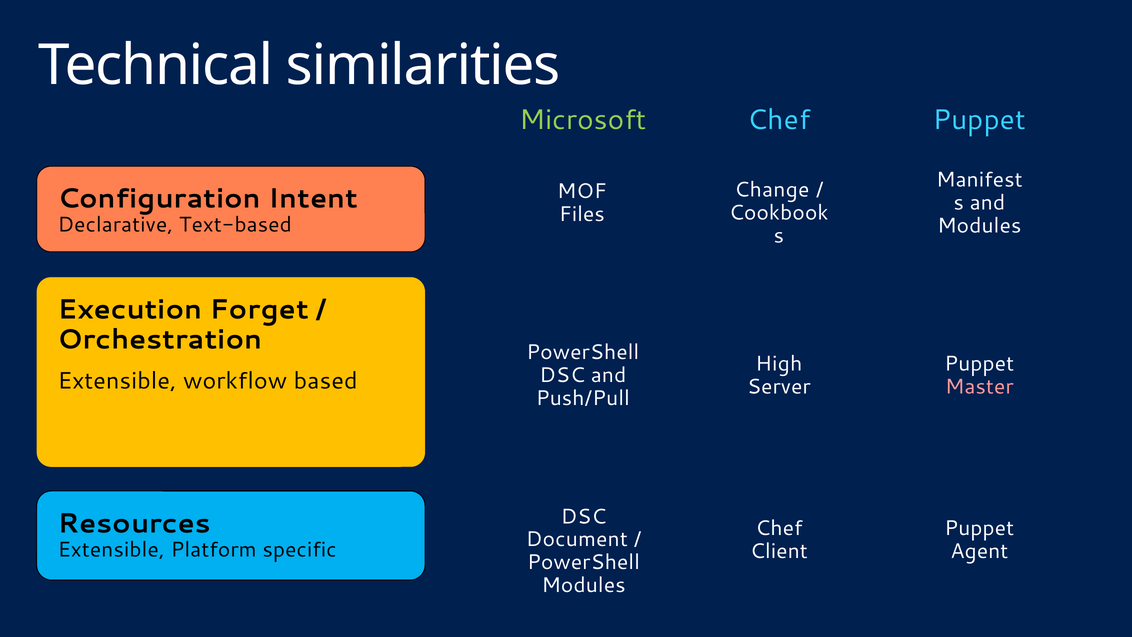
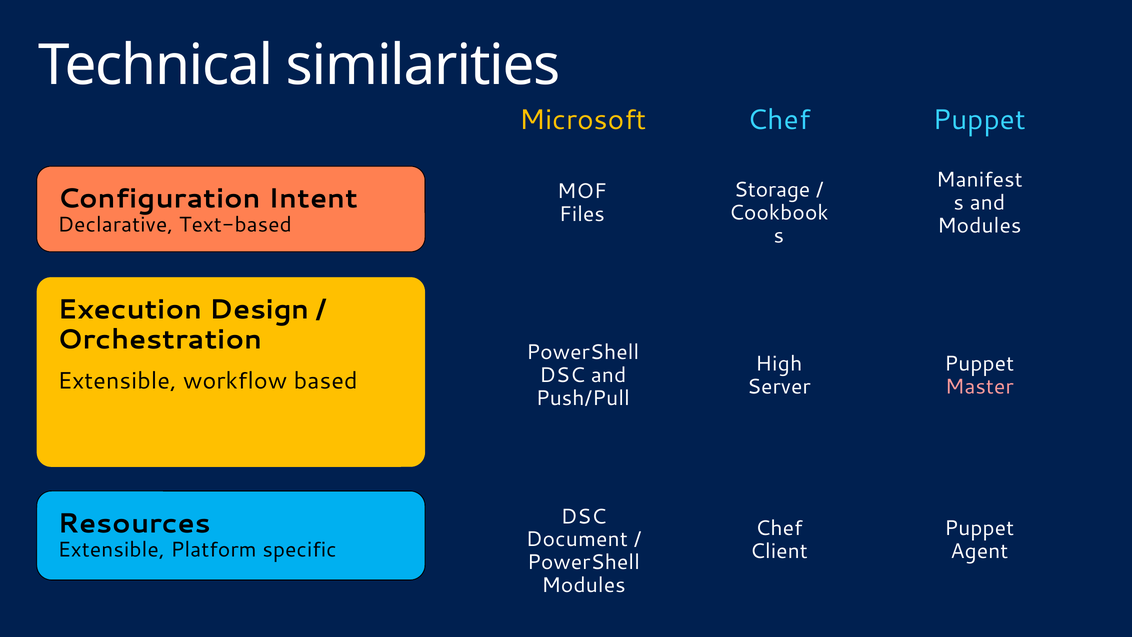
Microsoft colour: light green -> yellow
Change: Change -> Storage
Forget: Forget -> Design
